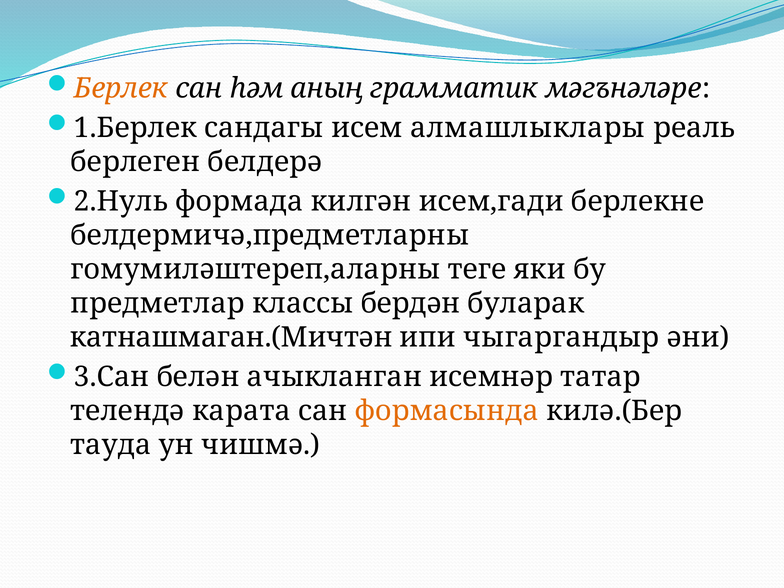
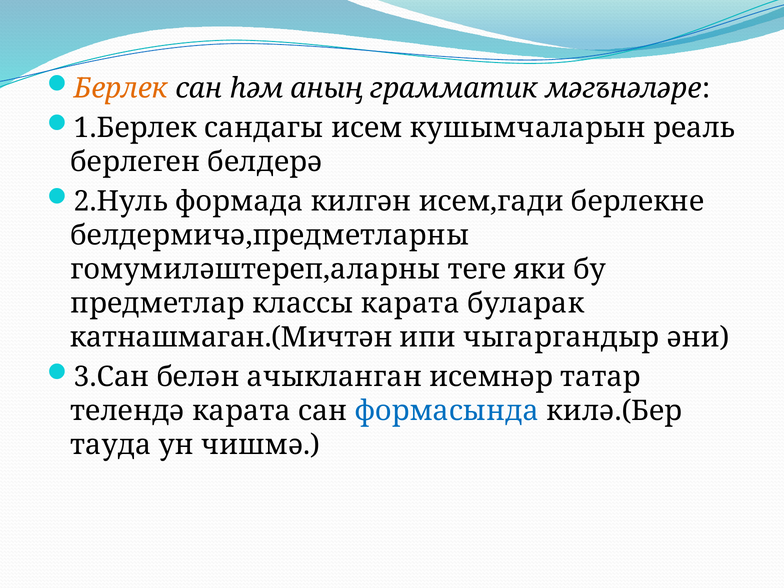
алмашлыклары: алмашлыклары -> кушымчаларын
классы бердән: бердән -> карата
формасында colour: orange -> blue
